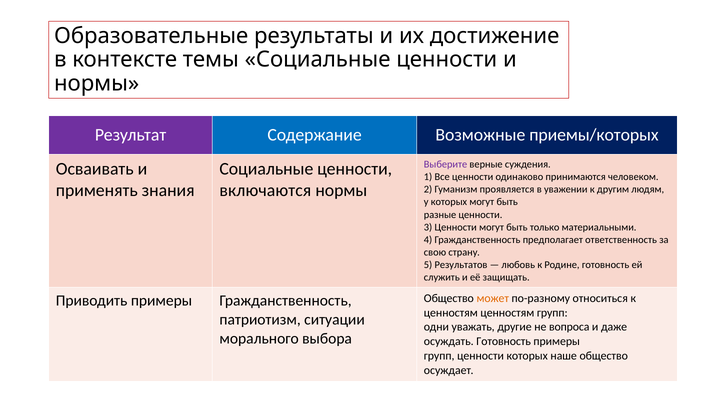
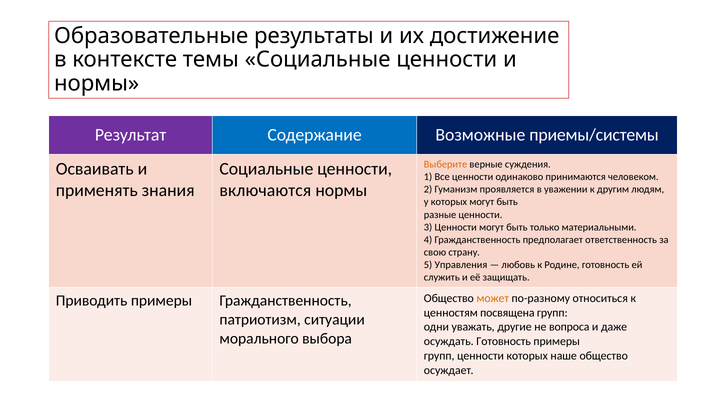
приемы/которых: приемы/которых -> приемы/системы
Выберите colour: purple -> orange
Результатов: Результатов -> Управления
ценностям ценностям: ценностям -> посвящена
